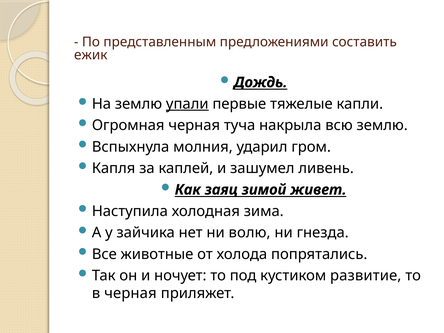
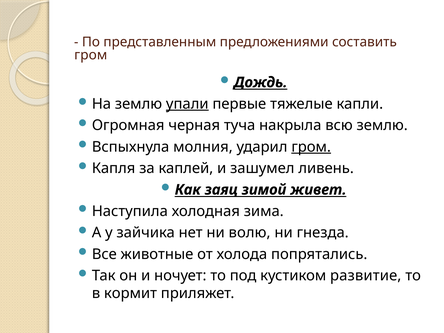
ежик at (91, 55): ежик -> гром
гром at (311, 147) underline: none -> present
в черная: черная -> кормит
